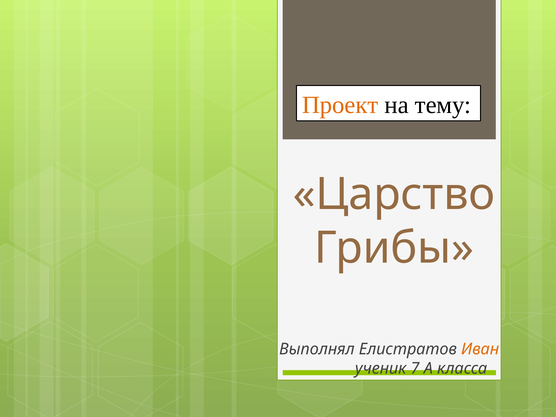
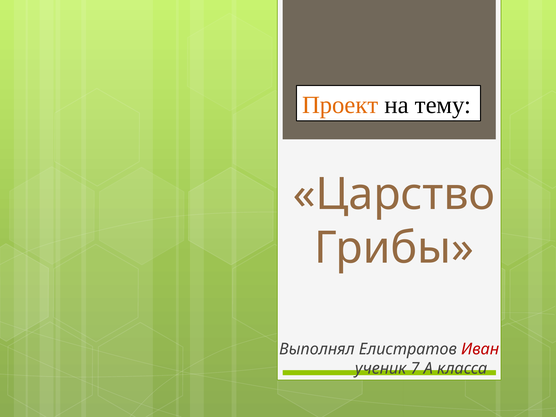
Иван colour: orange -> red
